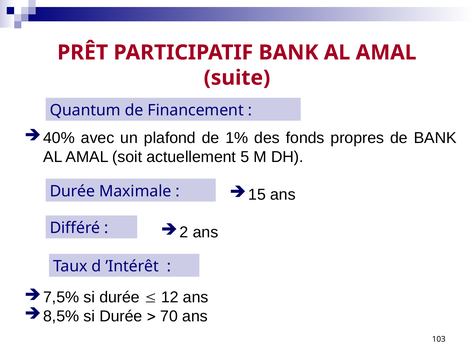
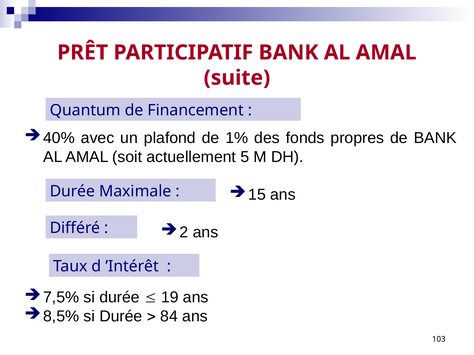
12: 12 -> 19
70: 70 -> 84
